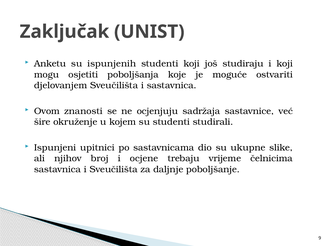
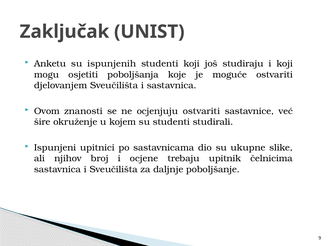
ocjenjuju sadržaja: sadržaja -> ostvariti
vrijeme: vrijeme -> upitnik
